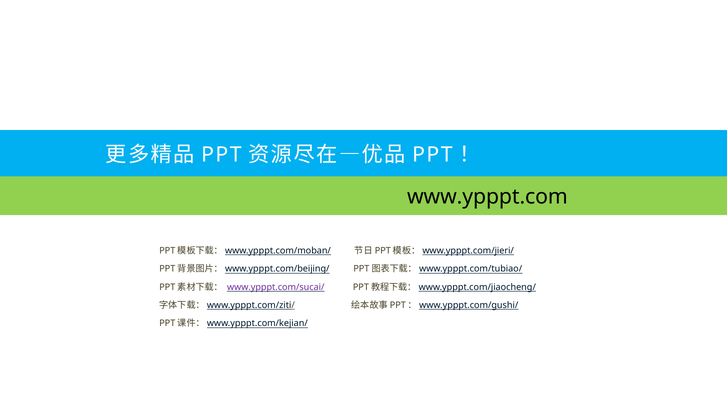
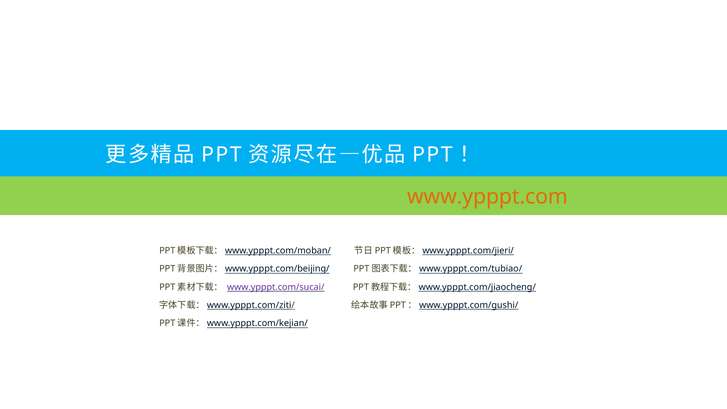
www.ypppt.com colour: black -> orange
